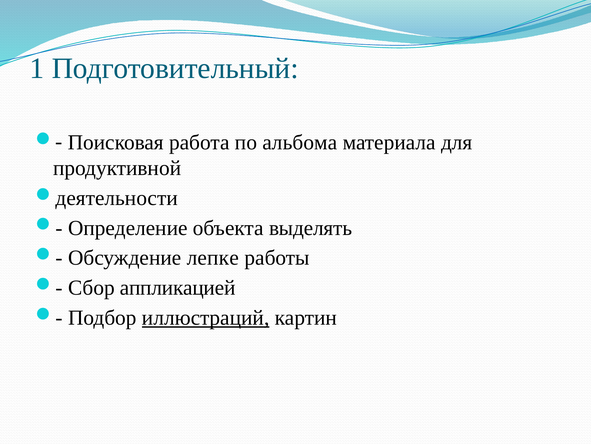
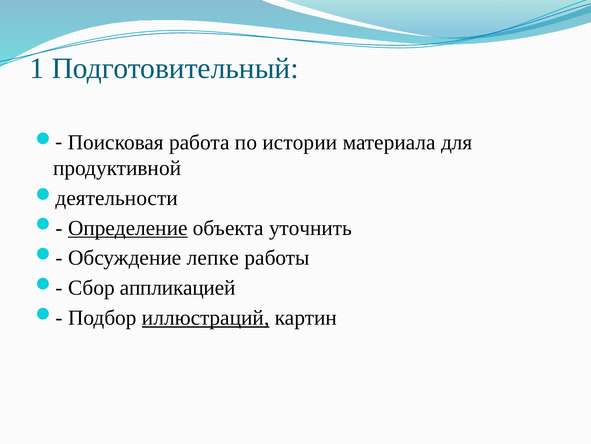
альбома: альбома -> истории
Определение underline: none -> present
выделять: выделять -> уточнить
